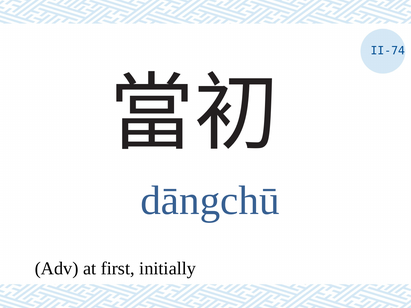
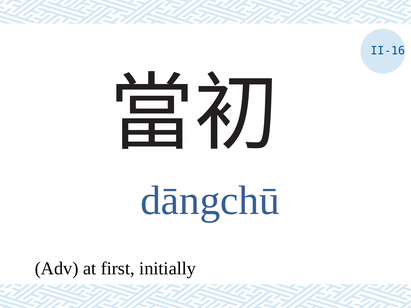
II-74: II-74 -> II-16
